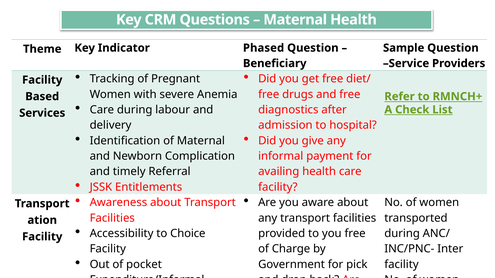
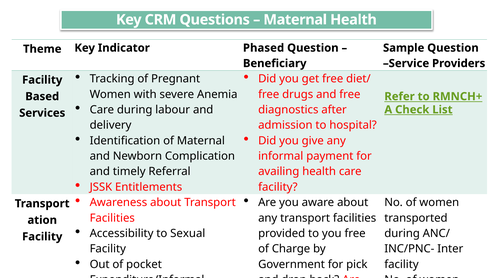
Choice: Choice -> Sexual
